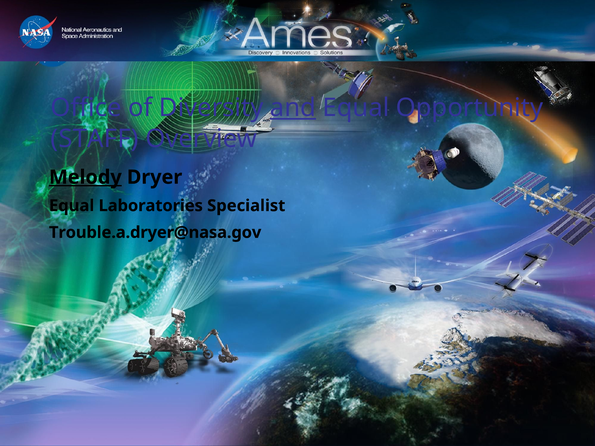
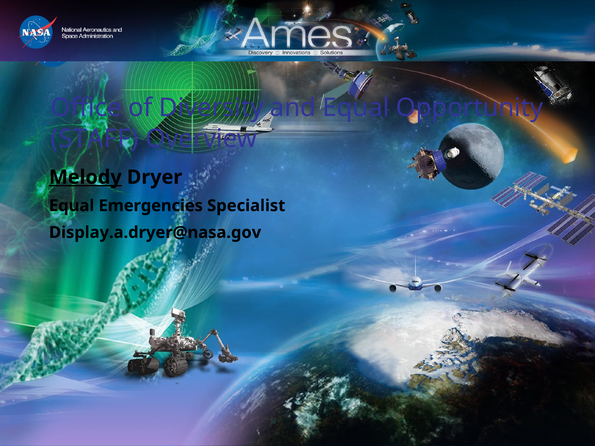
and underline: present -> none
Laboratories: Laboratories -> Emergencies
Trouble.a.dryer@nasa.gov: Trouble.a.dryer@nasa.gov -> Display.a.dryer@nasa.gov
